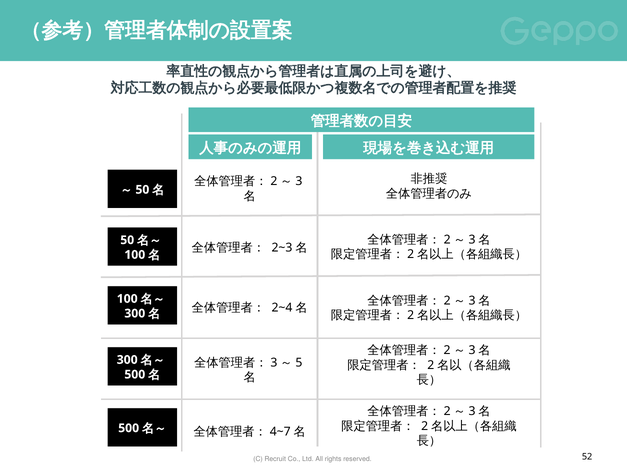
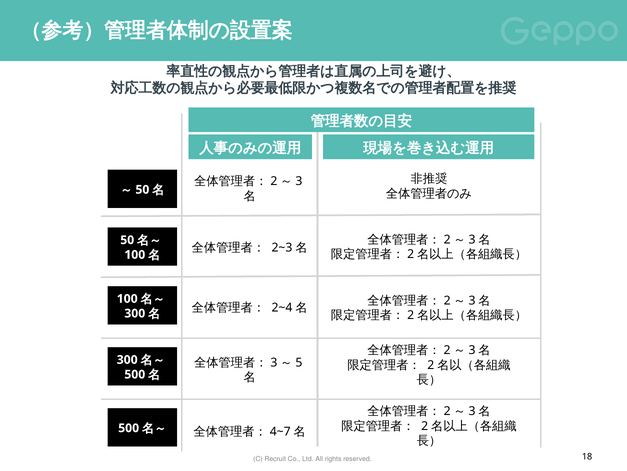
52: 52 -> 18
